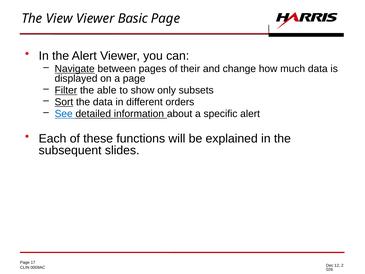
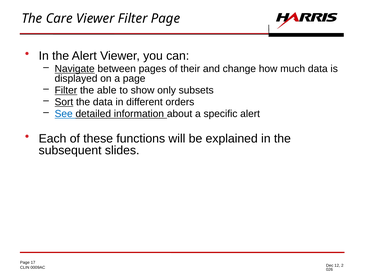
View: View -> Care
Viewer Basic: Basic -> Filter
